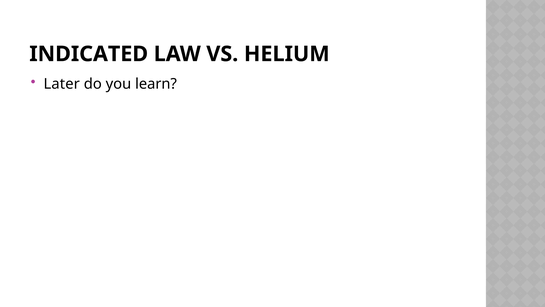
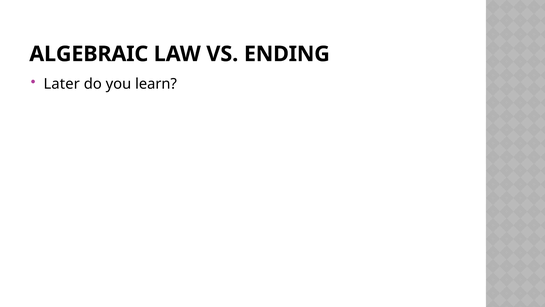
INDICATED: INDICATED -> ALGEBRAIC
HELIUM: HELIUM -> ENDING
